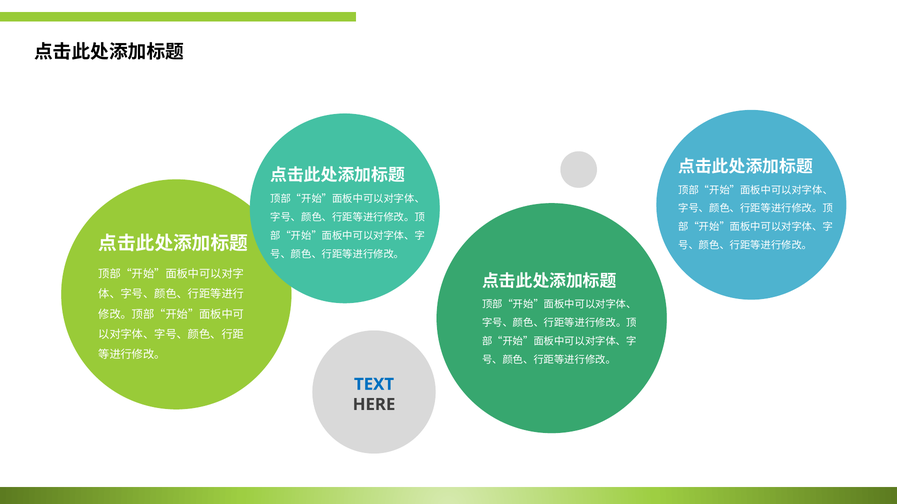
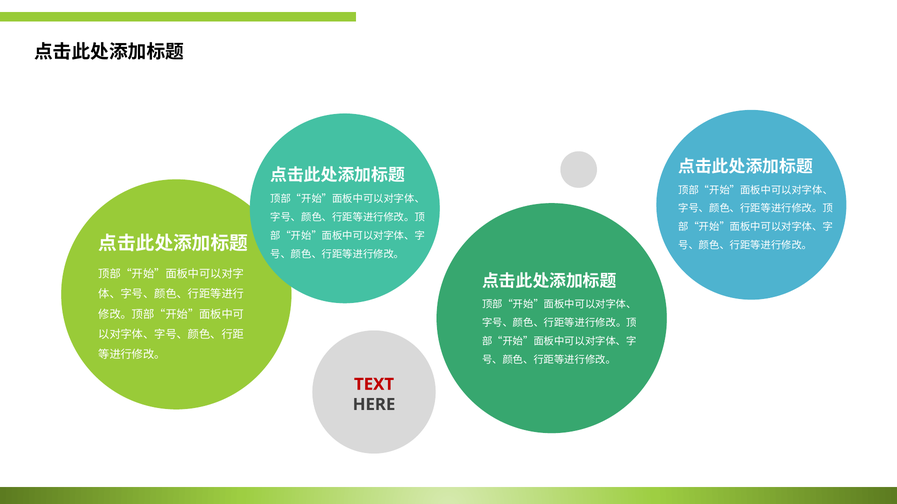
TEXT colour: blue -> red
